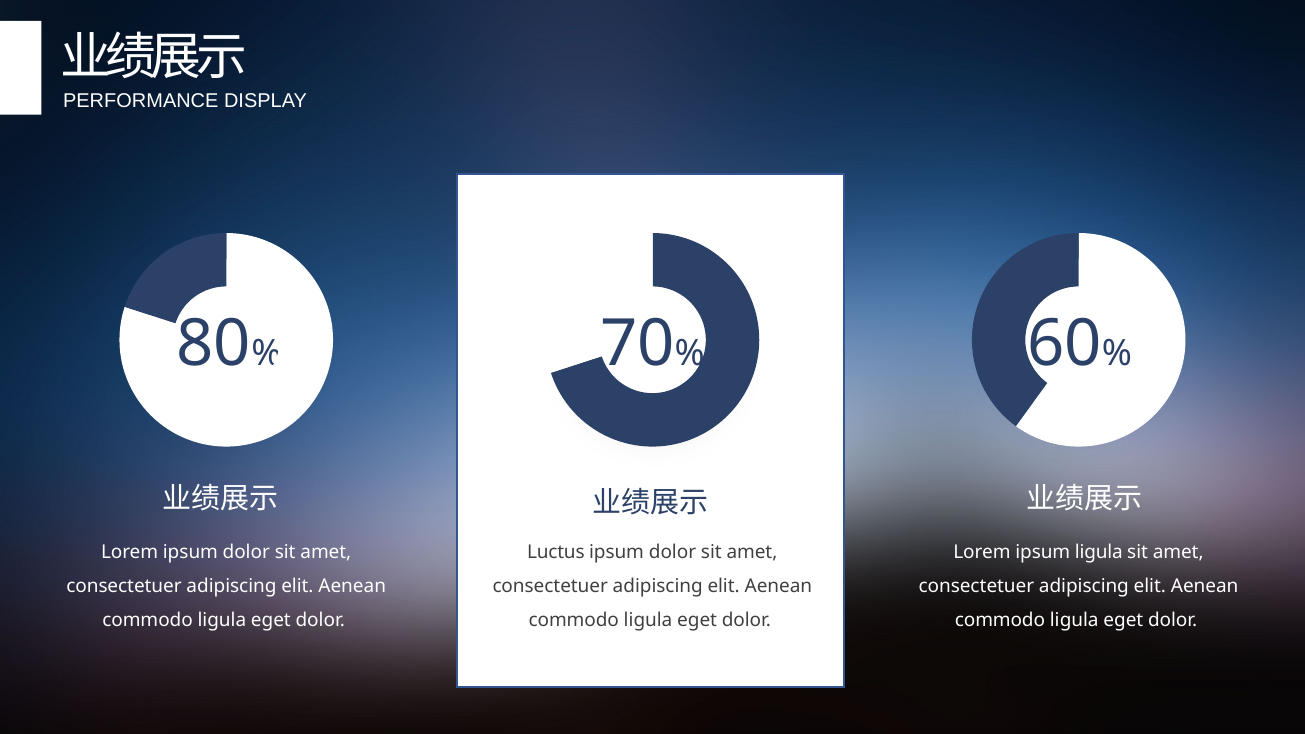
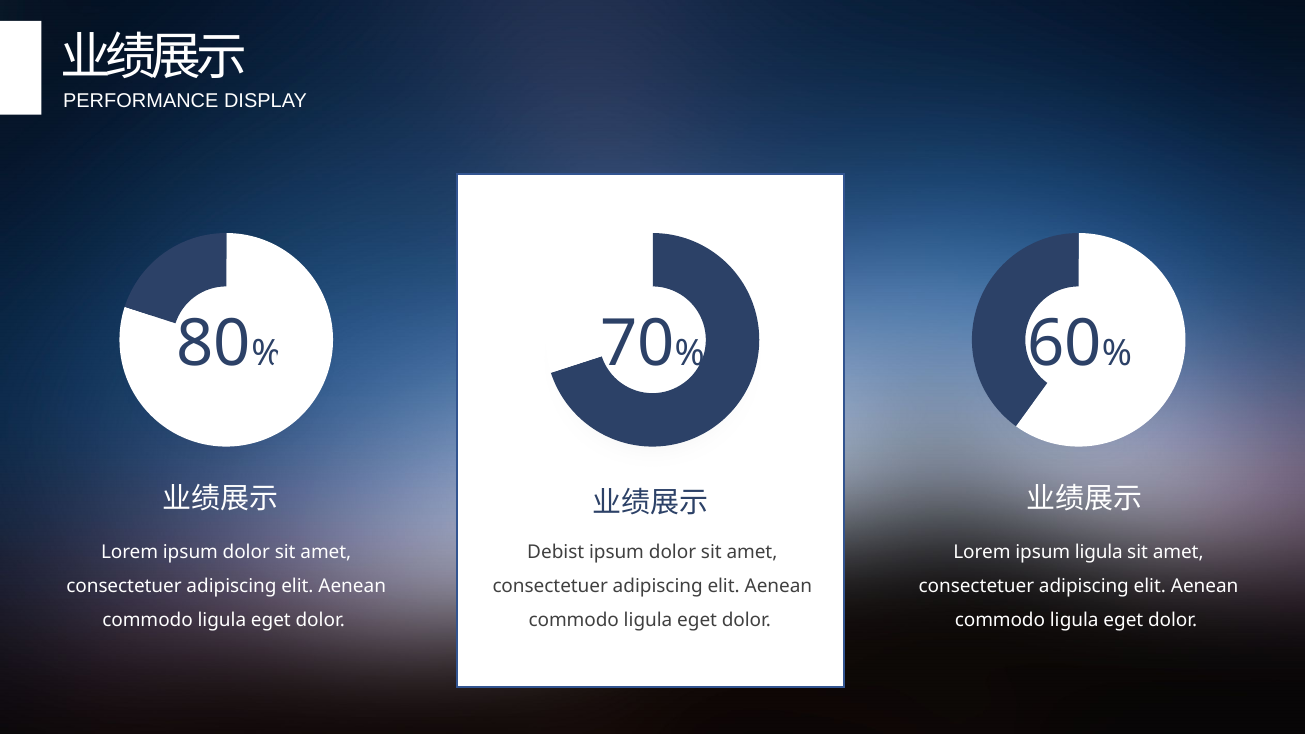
Luctus: Luctus -> Debist
